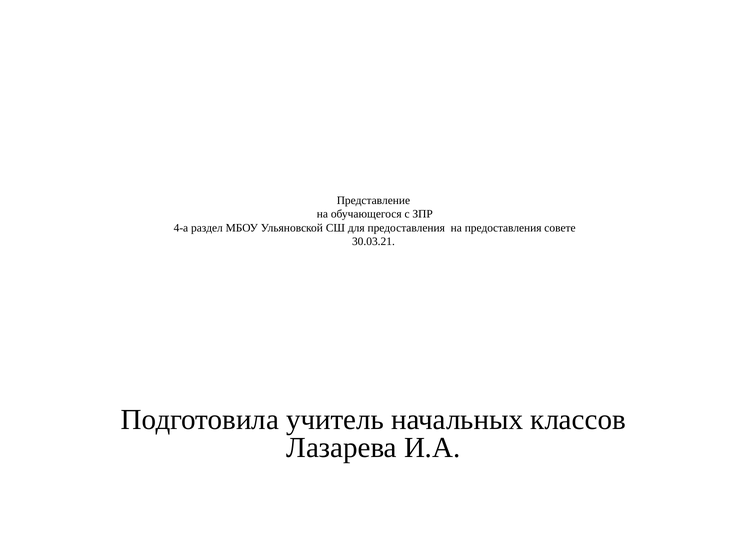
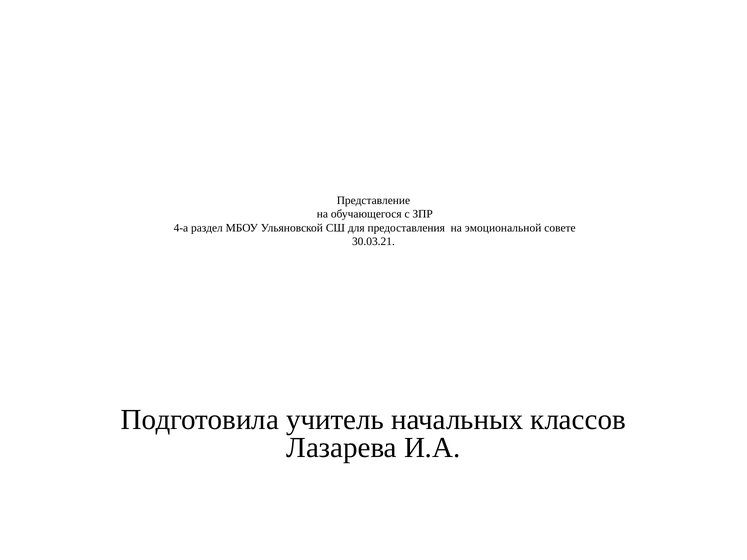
на предоставления: предоставления -> эмоциональной
